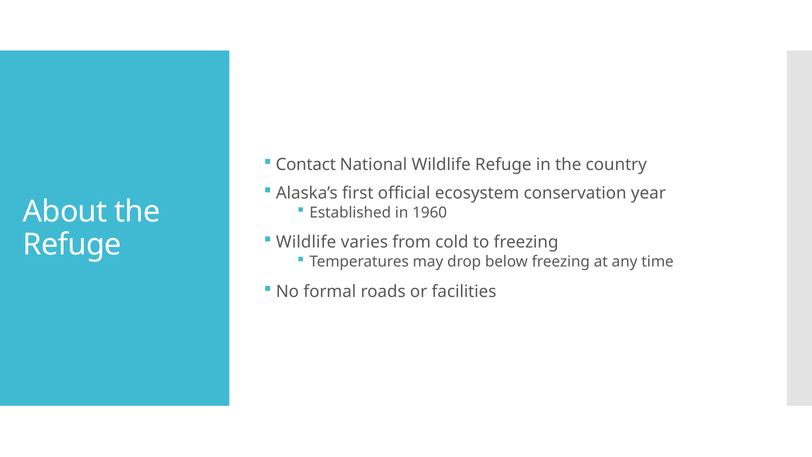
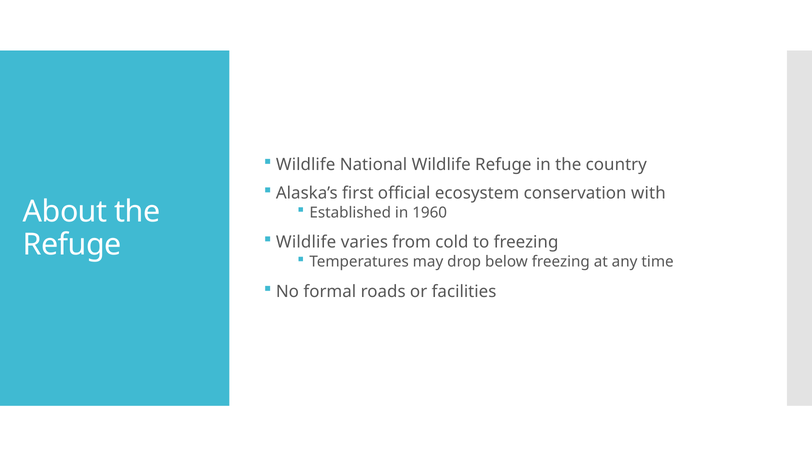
Contact at (306, 165): Contact -> Wildlife
year: year -> with
